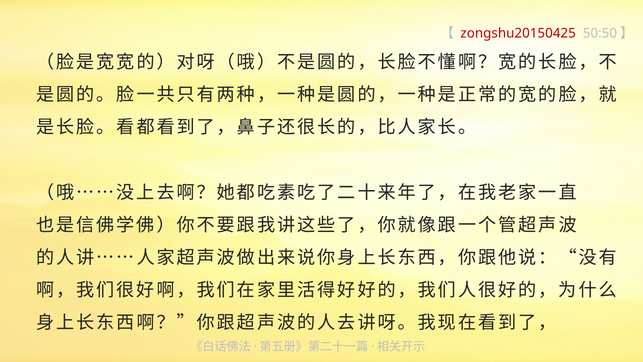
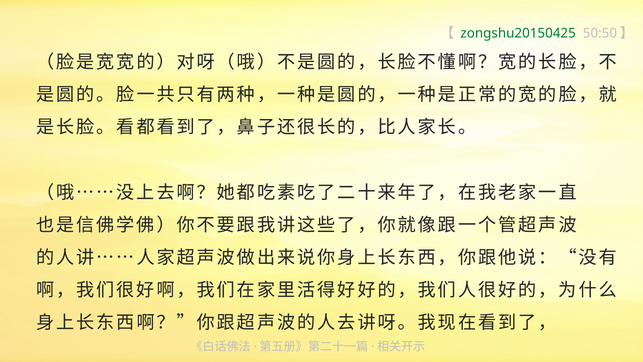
zongshu20150425 colour: red -> green
